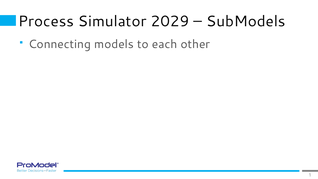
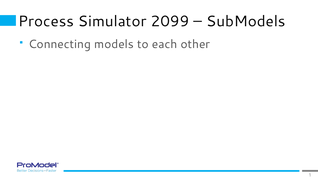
2029: 2029 -> 2099
